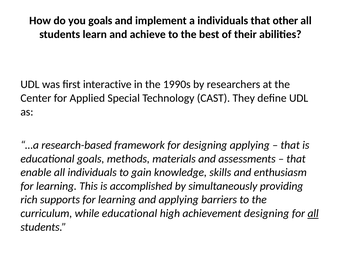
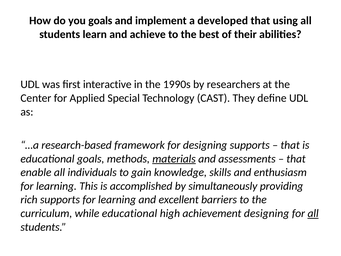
a individuals: individuals -> developed
other: other -> using
designing applying: applying -> supports
materials underline: none -> present
and applying: applying -> excellent
